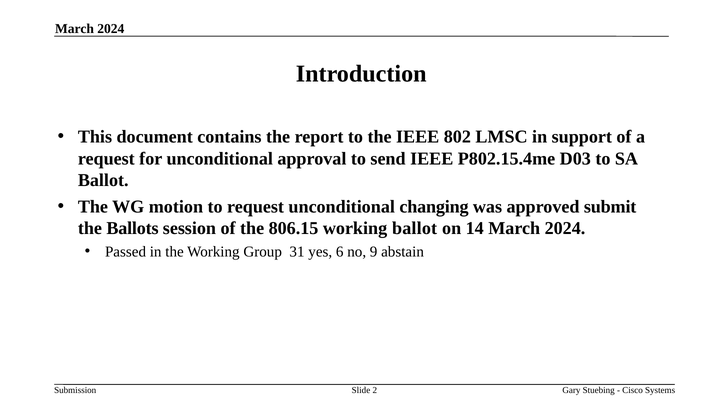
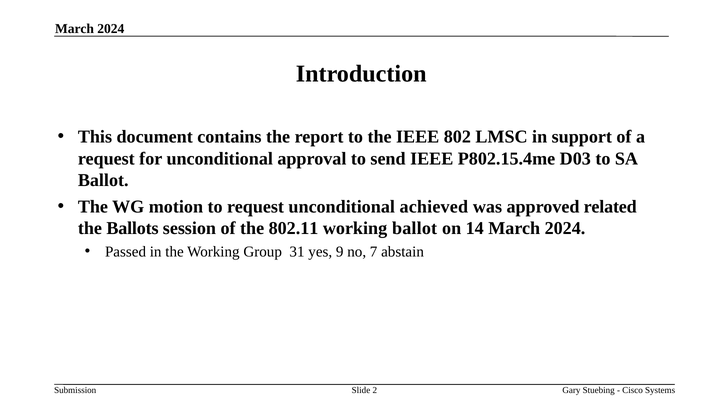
changing: changing -> achieved
submit: submit -> related
806.15: 806.15 -> 802.11
6: 6 -> 9
9: 9 -> 7
